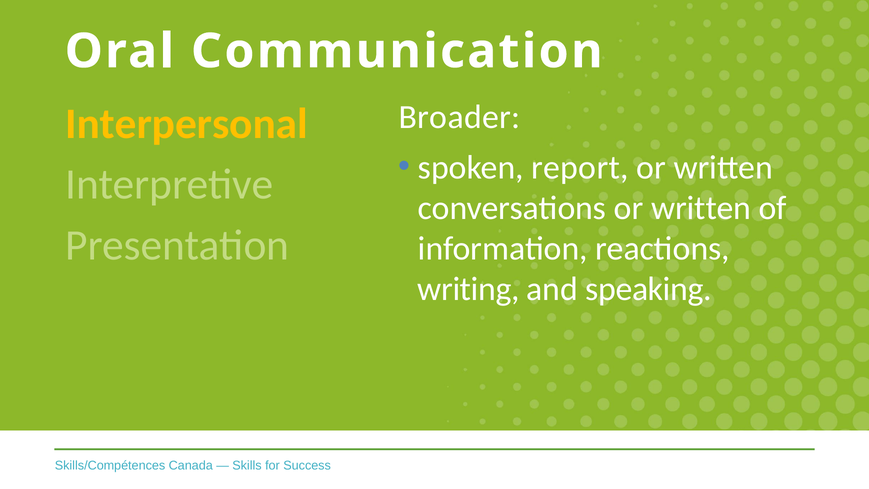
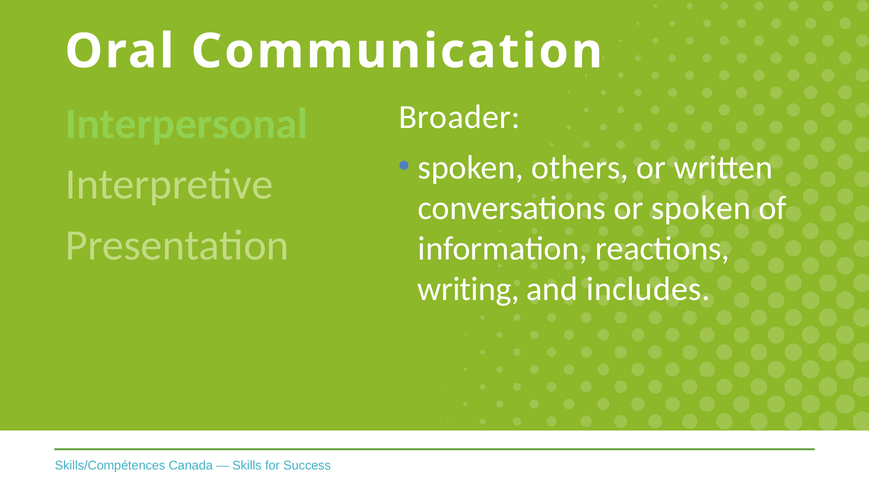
Interpersonal colour: yellow -> light green
report: report -> others
conversations or written: written -> spoken
speaking: speaking -> includes
